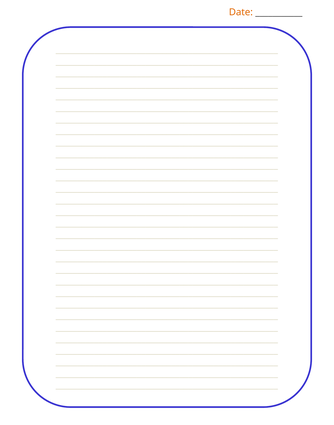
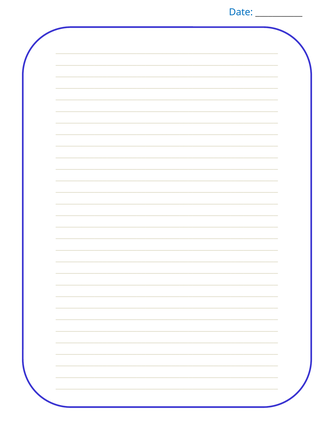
Date colour: orange -> blue
